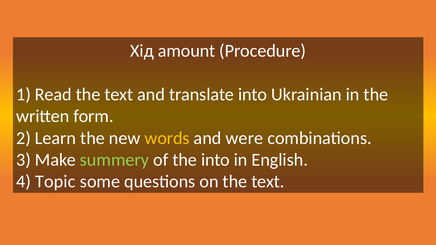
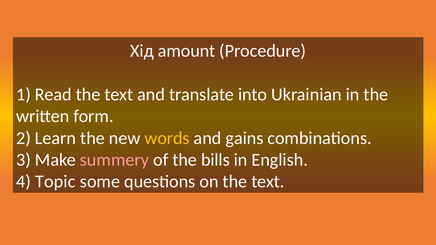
were: were -> gains
summery colour: light green -> pink
the into: into -> bills
